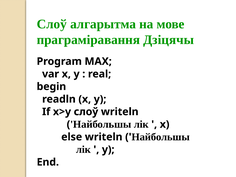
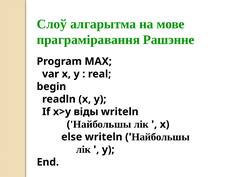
Дзіцячы: Дзіцячы -> Рашэнне
x>y слоў: слоў -> віды
